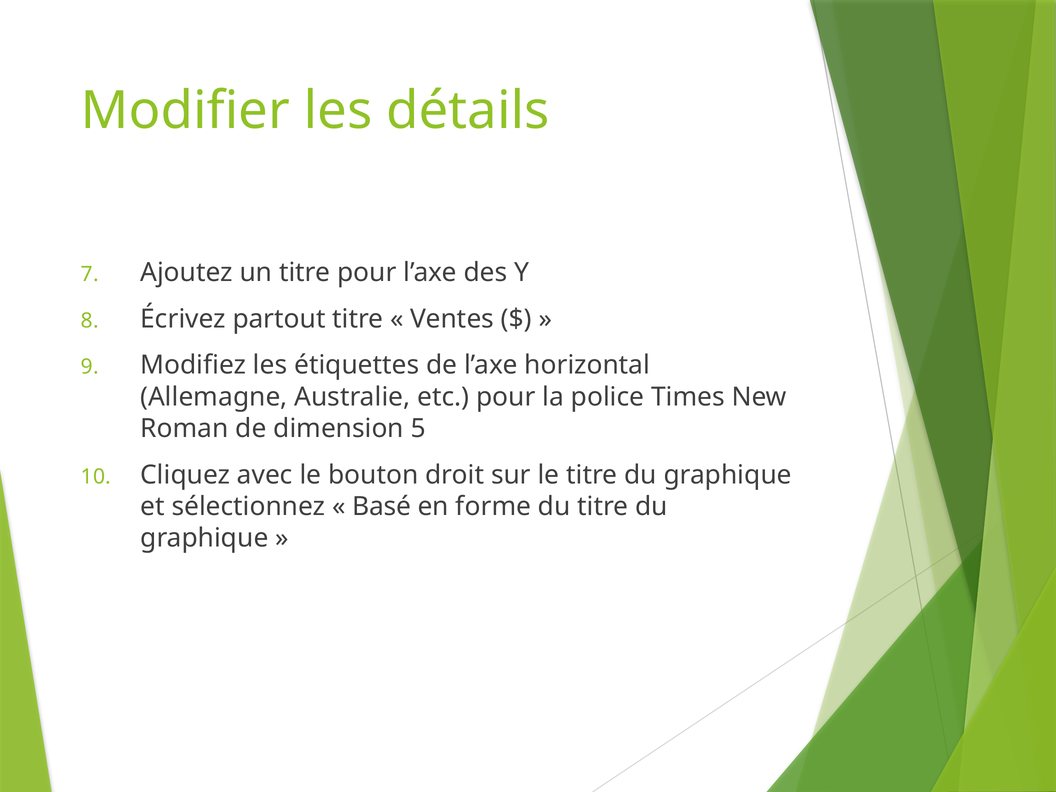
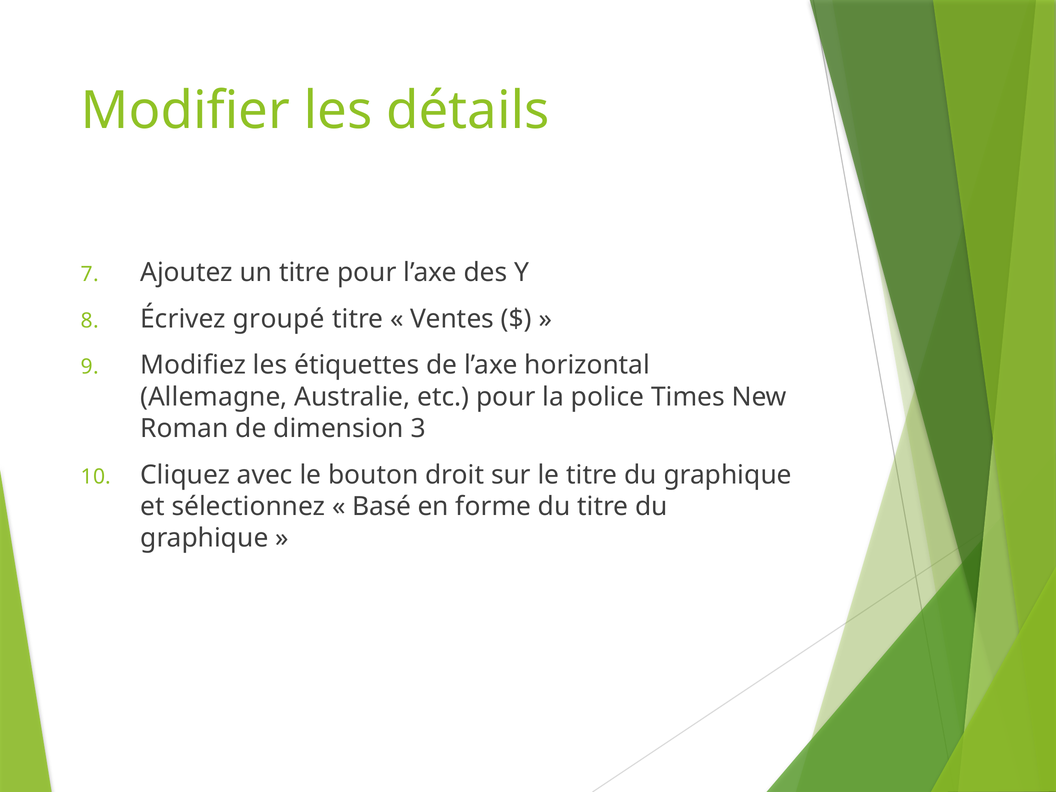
partout: partout -> groupé
5: 5 -> 3
